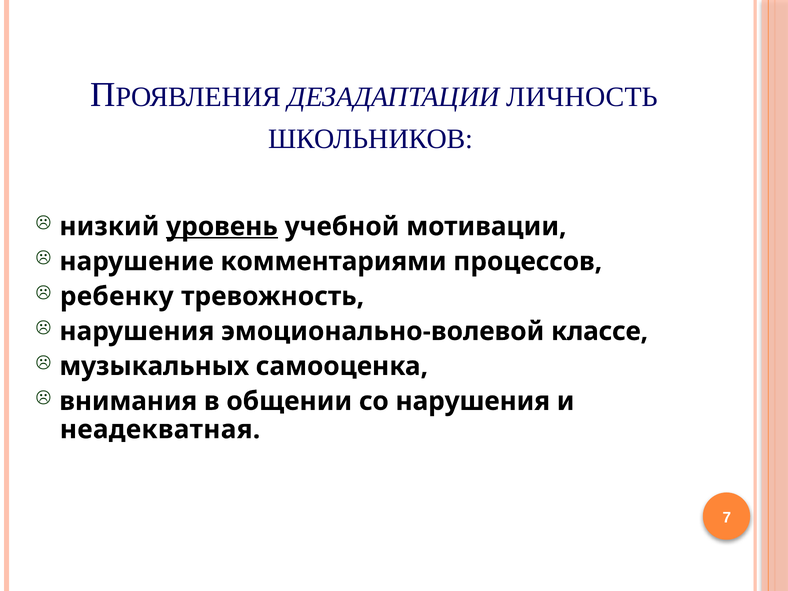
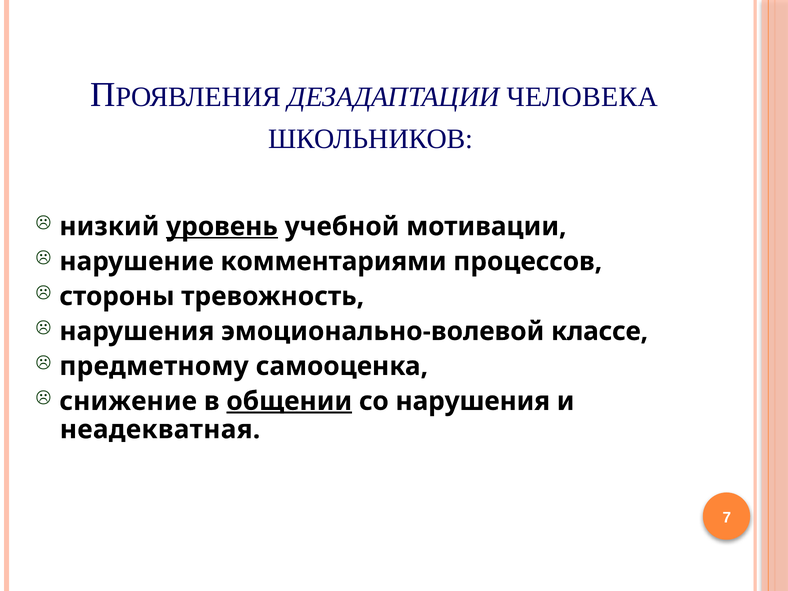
ЛИЧНОСТЬ: ЛИЧНОСТЬ -> ЧЕЛОВЕКА
ребенку: ребенку -> стороны
музыкальных: музыкальных -> предметному
внимания: внимания -> снижение
общении underline: none -> present
